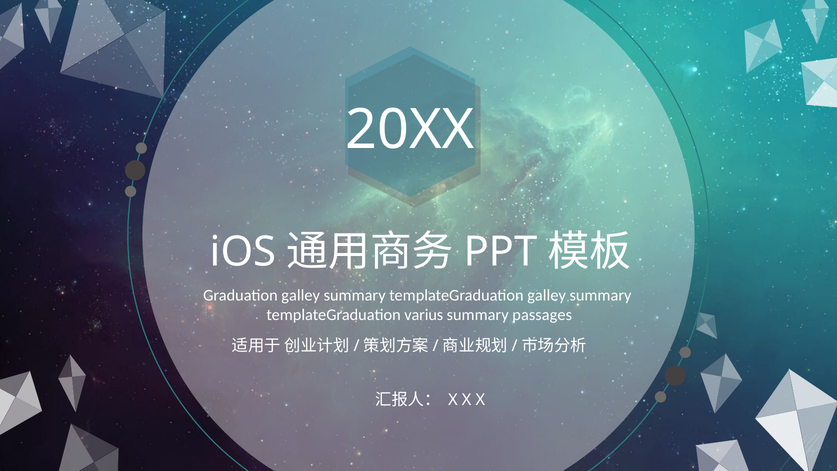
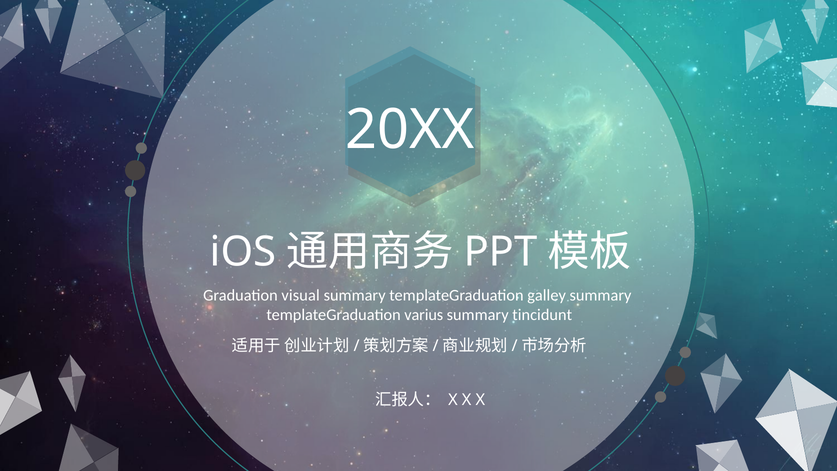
Graduation galley: galley -> visual
passages: passages -> tincidunt
